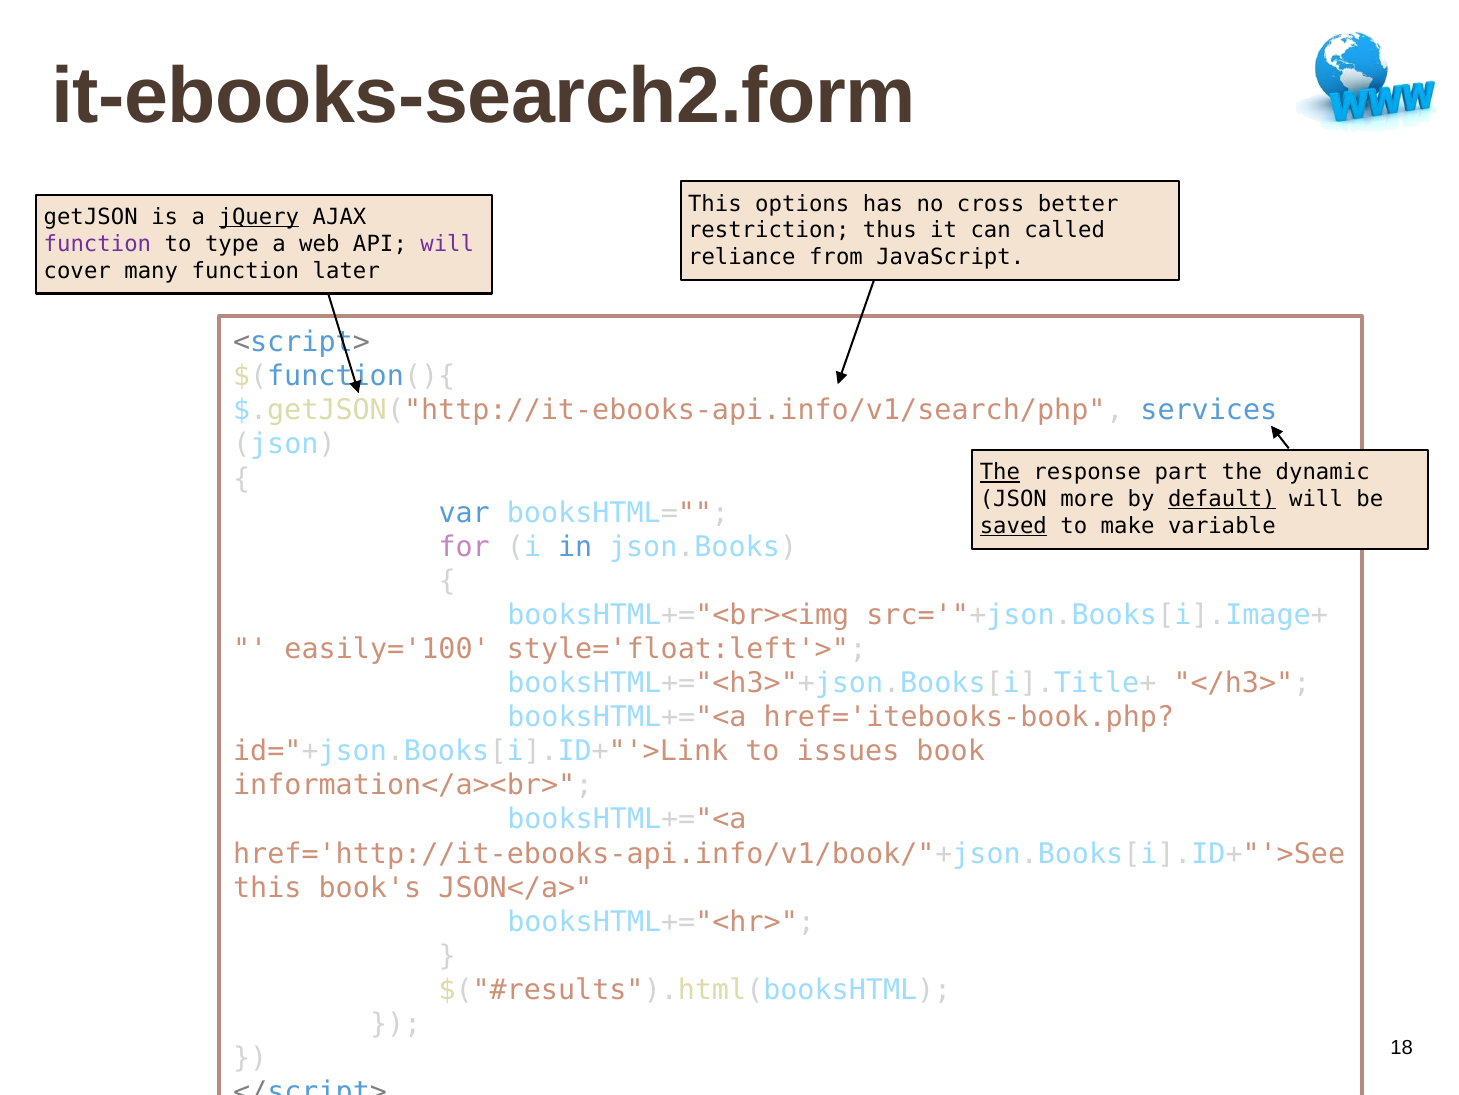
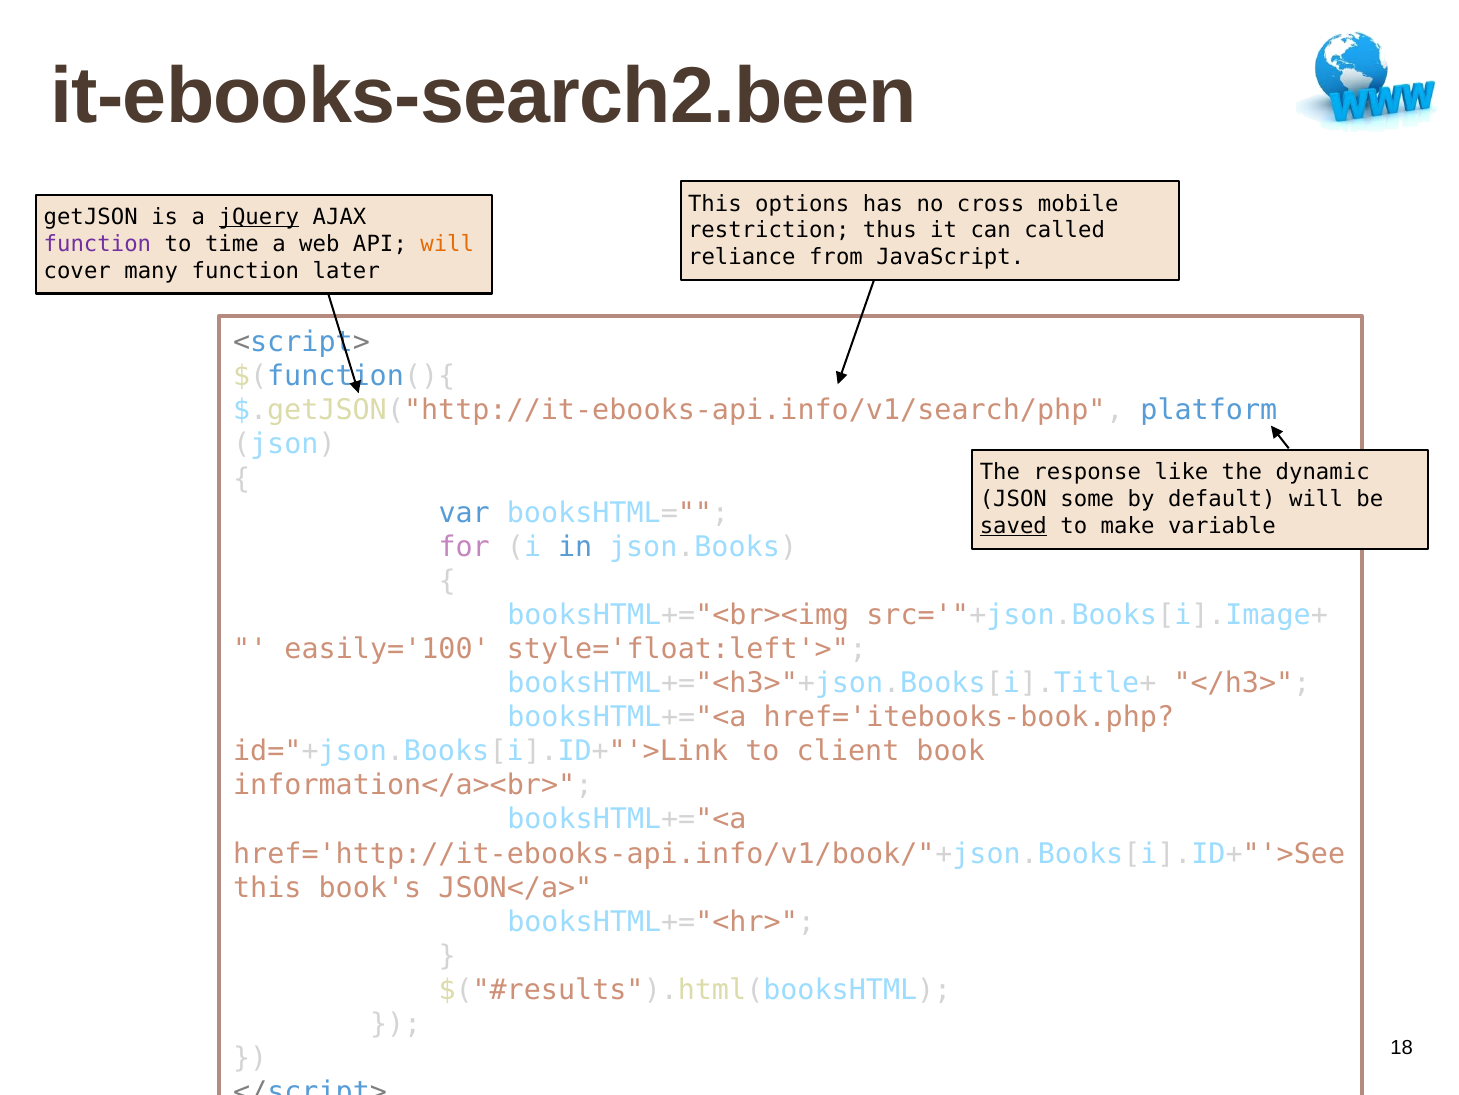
it-ebooks-search2.form: it-ebooks-search2.form -> it-ebooks-search2.been
better: better -> mobile
type: type -> time
will at (447, 244) colour: purple -> orange
services: services -> platform
The at (1000, 472) underline: present -> none
part: part -> like
more: more -> some
default underline: present -> none
issues: issues -> client
